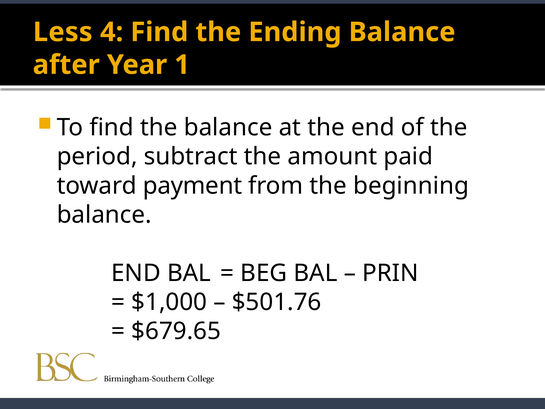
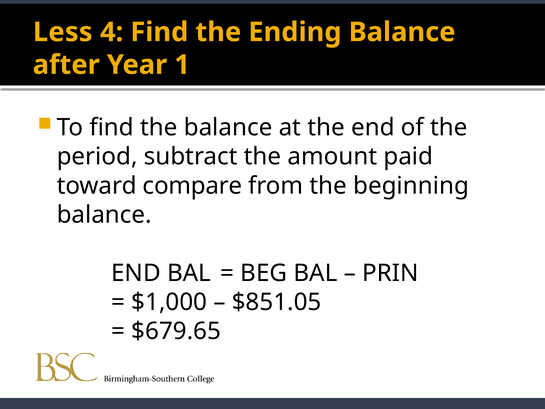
payment: payment -> compare
$501.76: $501.76 -> $851.05
